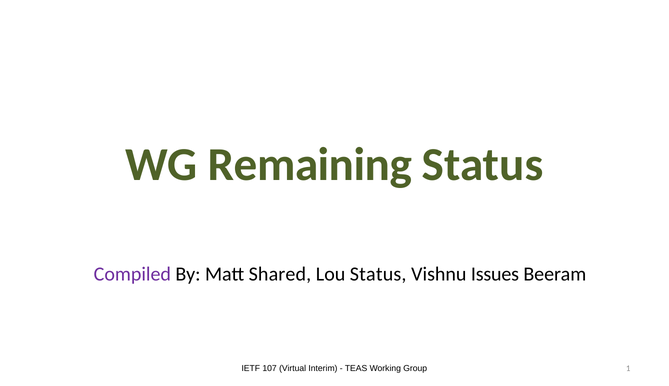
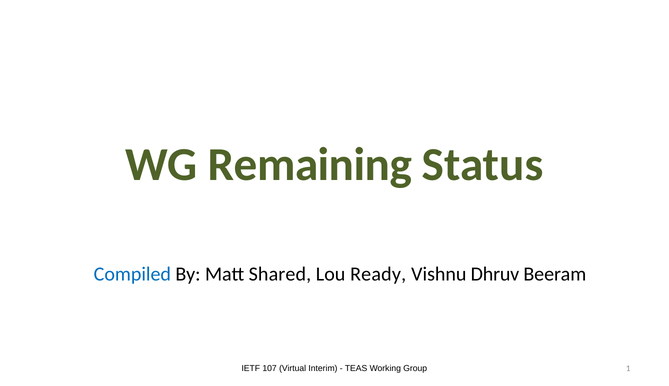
Compiled colour: purple -> blue
Lou Status: Status -> Ready
Issues: Issues -> Dhruv
